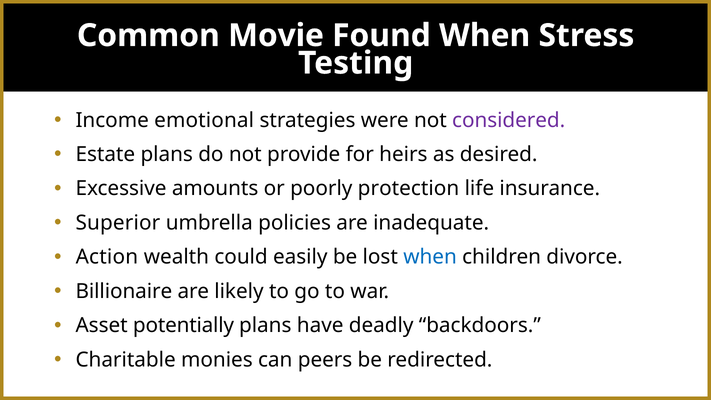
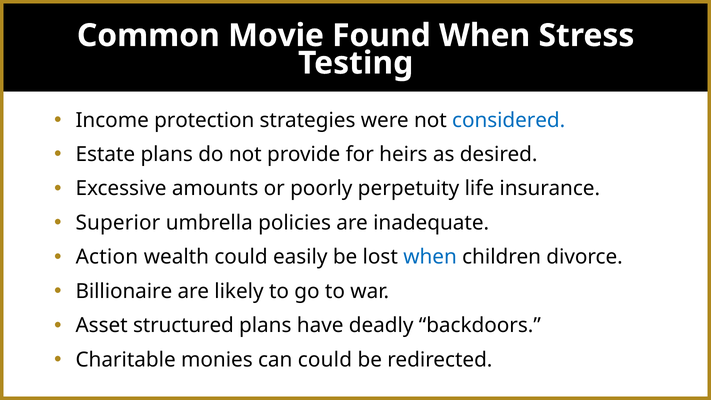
emotional: emotional -> protection
considered colour: purple -> blue
protection: protection -> perpetuity
potentially: potentially -> structured
can peers: peers -> could
